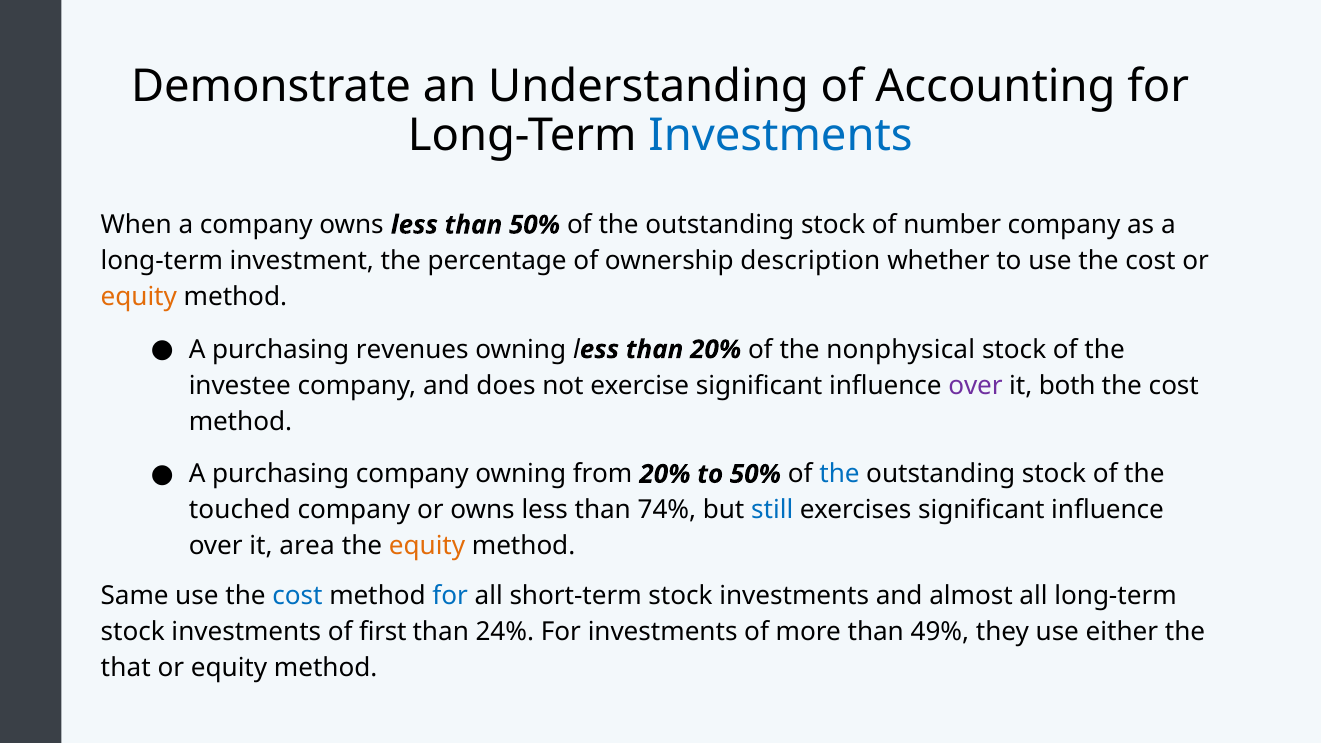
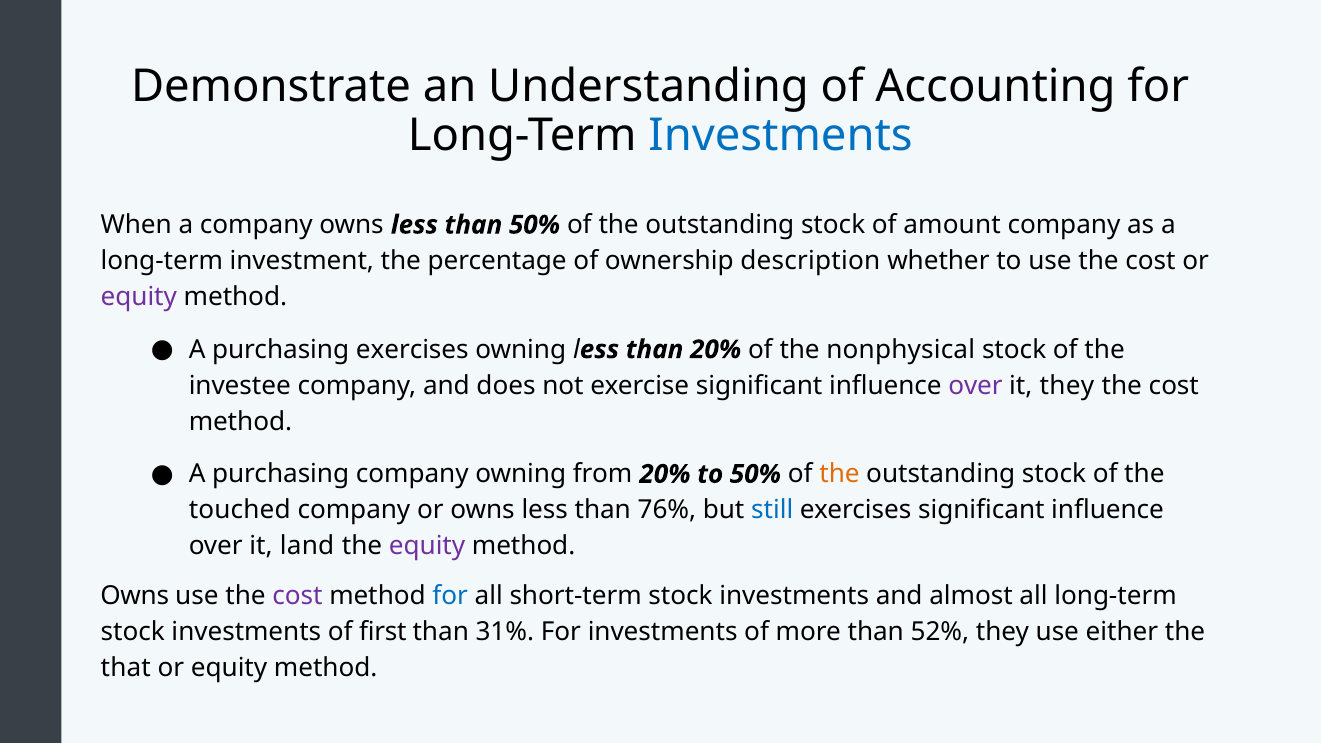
number: number -> amount
equity at (139, 297) colour: orange -> purple
purchasing revenues: revenues -> exercises
it both: both -> they
the at (839, 474) colour: blue -> orange
74%: 74% -> 76%
area: area -> land
equity at (427, 546) colour: orange -> purple
Same at (135, 596): Same -> Owns
cost at (297, 596) colour: blue -> purple
24%: 24% -> 31%
49%: 49% -> 52%
